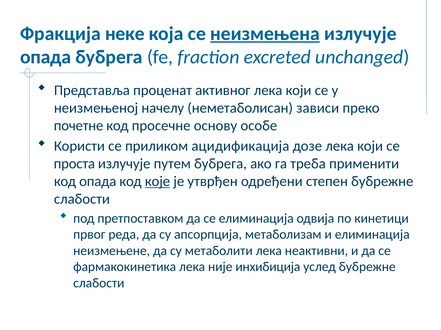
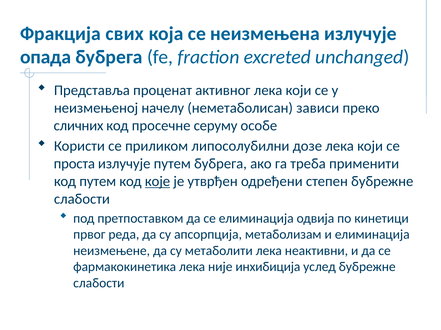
неке: неке -> свих
неизмењена underline: present -> none
почетне: почетне -> сличних
основу: основу -> серуму
ацидификација: ацидификација -> липосолубилни
код опада: опада -> путем
